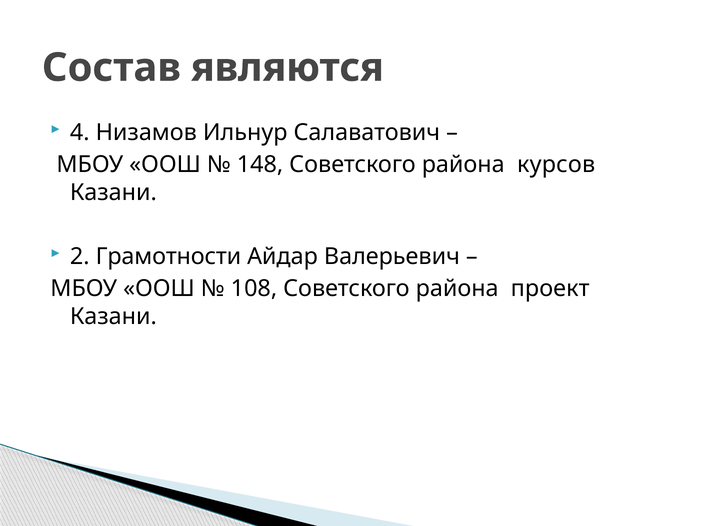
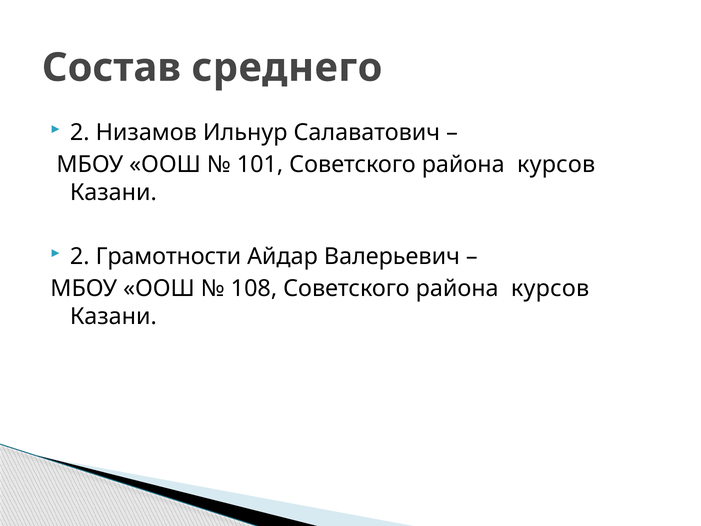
являются: являются -> среднего
4 at (80, 133): 4 -> 2
148: 148 -> 101
108 Советского района проект: проект -> курсов
